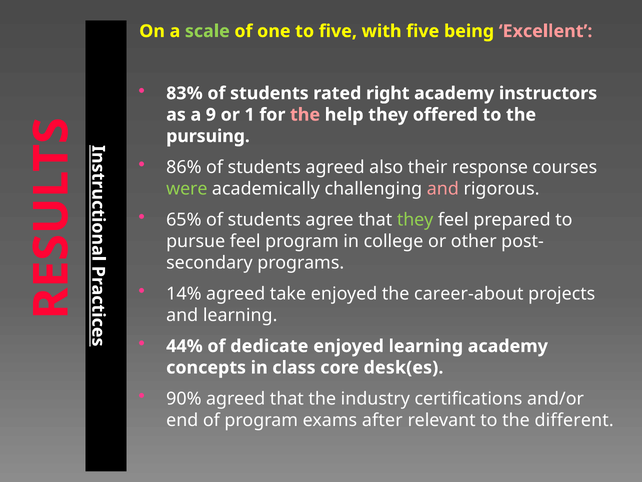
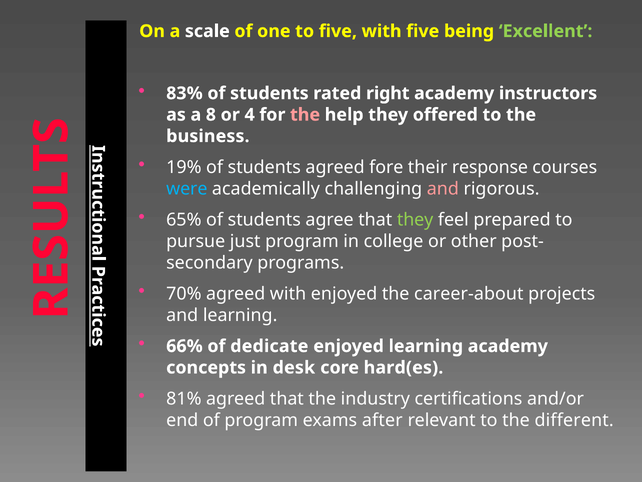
scale colour: light green -> white
Excellent colour: pink -> light green
9: 9 -> 8
1: 1 -> 4
pursuing: pursuing -> business
86%: 86% -> 19%
also: also -> fore
were colour: light green -> light blue
pursue feel: feel -> just
14%: 14% -> 70%
agreed take: take -> with
44%: 44% -> 66%
class: class -> desk
desk(es: desk(es -> hard(es
90%: 90% -> 81%
